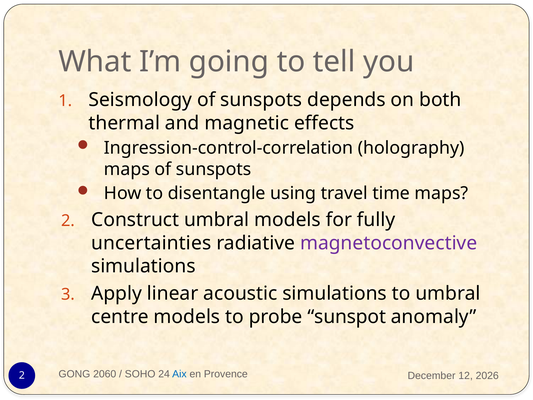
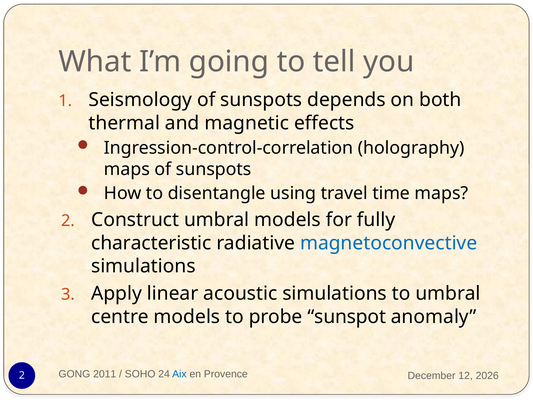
uncertainties: uncertainties -> characteristic
magnetoconvective colour: purple -> blue
2060: 2060 -> 2011
